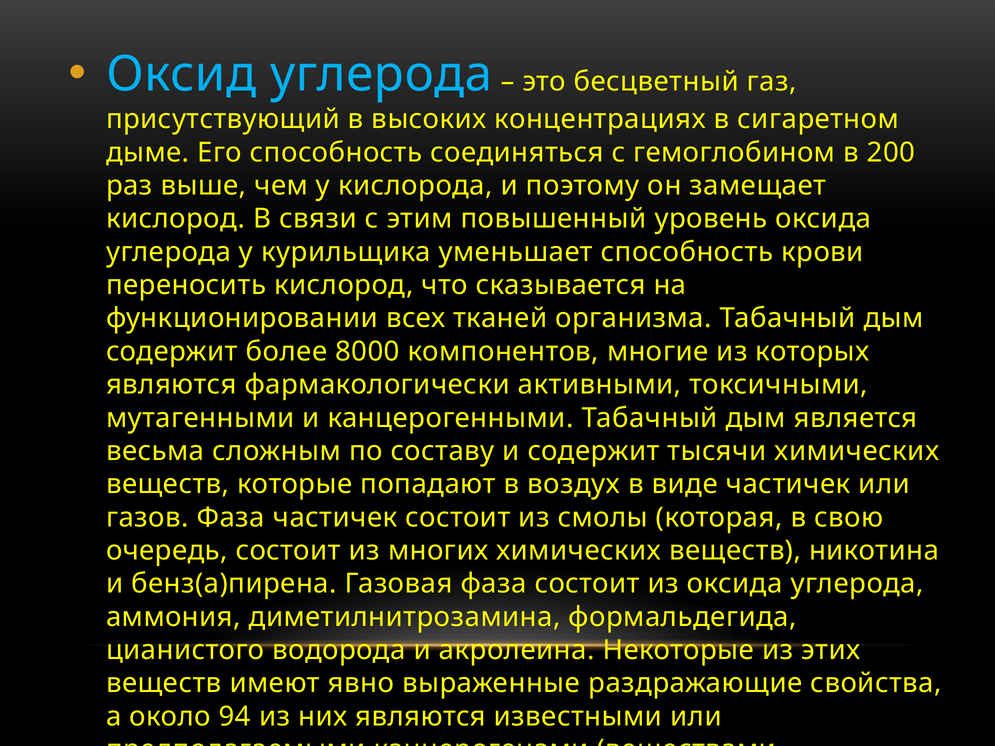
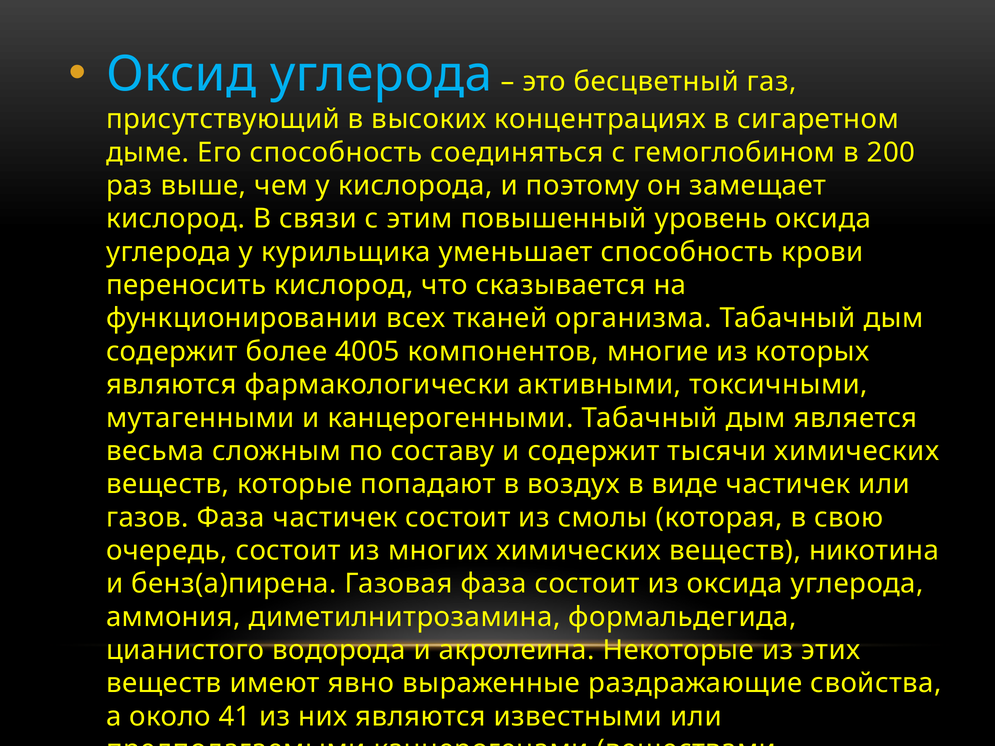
8000: 8000 -> 4005
94: 94 -> 41
